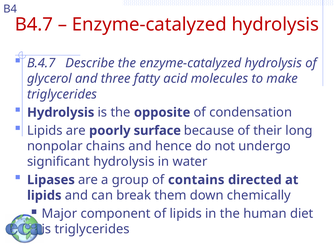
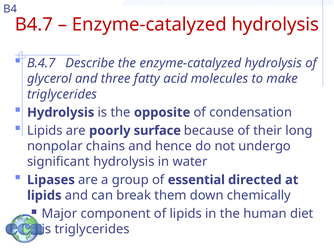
contains: contains -> essential
